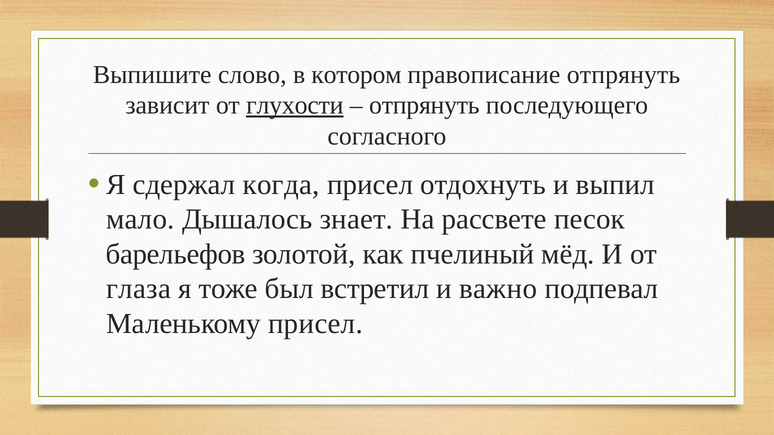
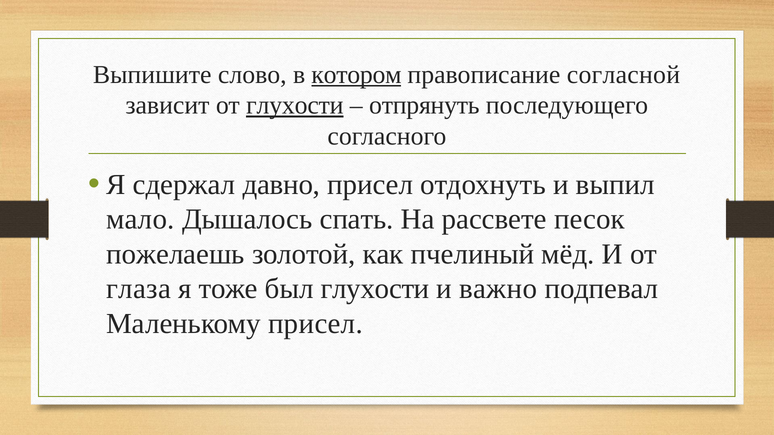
котором underline: none -> present
правописание отпрянуть: отпрянуть -> согласной
когда: когда -> давно
знает: знает -> спать
барельефов: барельефов -> пожелаешь
был встретил: встретил -> глухости
